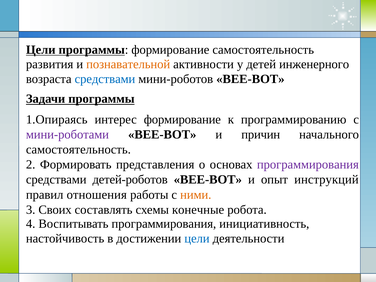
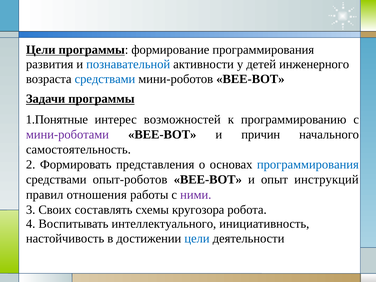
формирование самостоятельность: самостоятельность -> программирования
познавательной colour: orange -> blue
1.Опираясь: 1.Опираясь -> 1.Понятные
интерес формирование: формирование -> возможностей
программирования at (308, 165) colour: purple -> blue
детей-роботов: детей-роботов -> опыт-роботов
ними colour: orange -> purple
конечные: конечные -> кругозора
Воспитывать программирования: программирования -> интеллектуального
